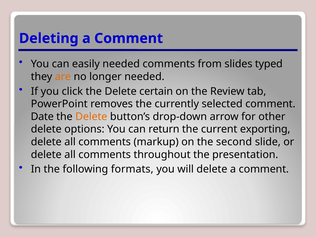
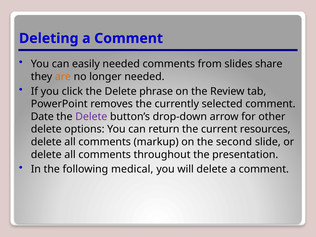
typed: typed -> share
certain: certain -> phrase
Delete at (91, 117) colour: orange -> purple
exporting: exporting -> resources
formats: formats -> medical
